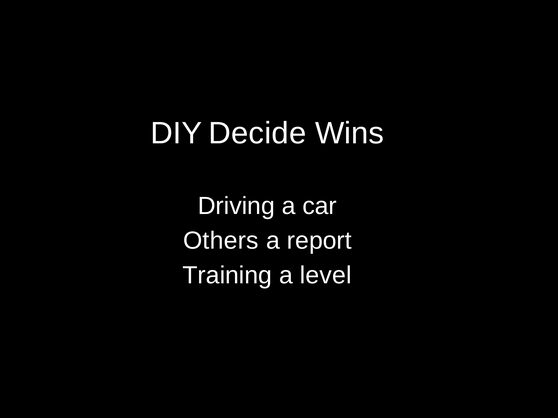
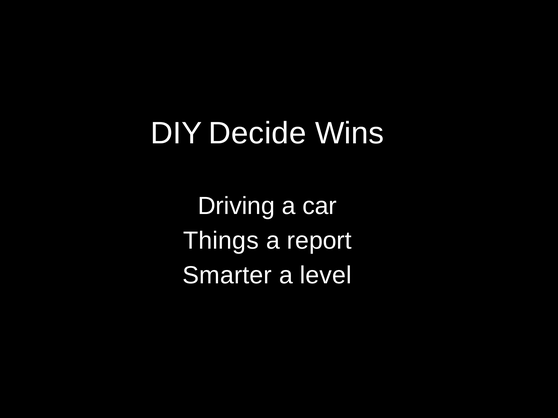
Others: Others -> Things
Training: Training -> Smarter
